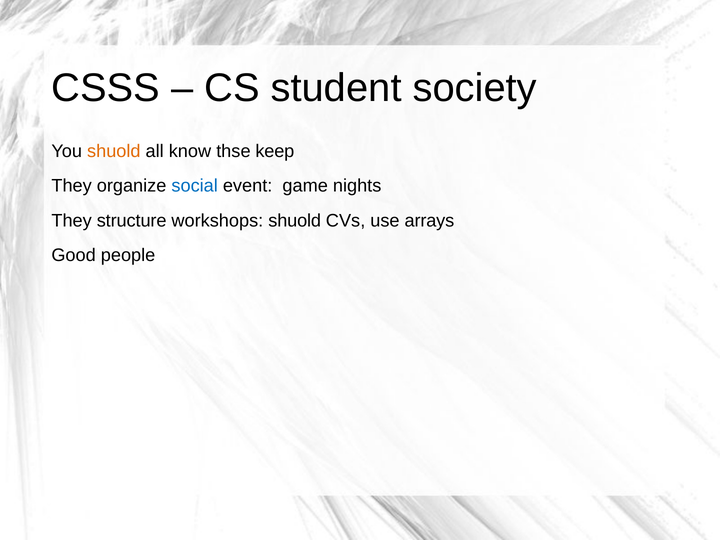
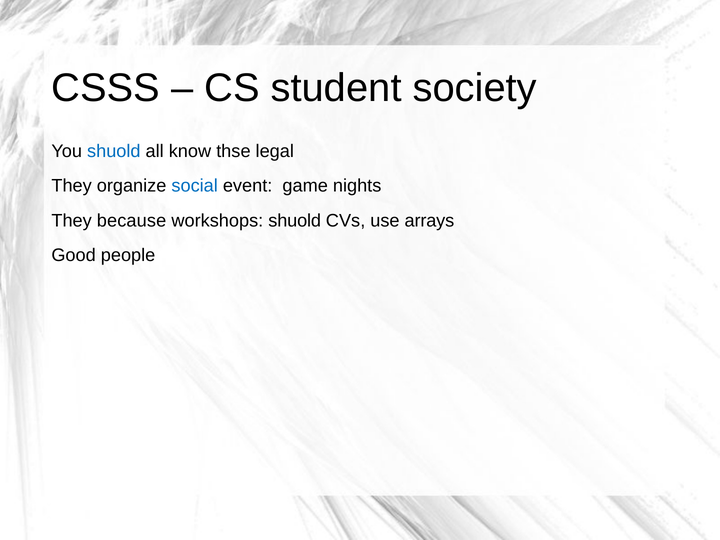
shuold at (114, 151) colour: orange -> blue
keep: keep -> legal
structure: structure -> because
